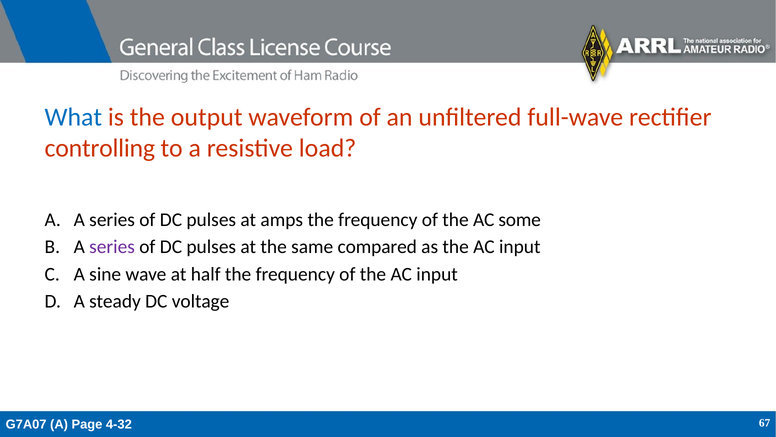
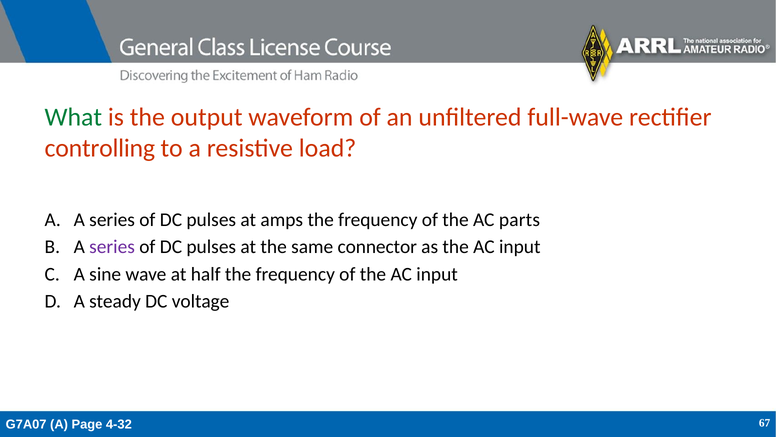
What colour: blue -> green
some: some -> parts
compared: compared -> connector
